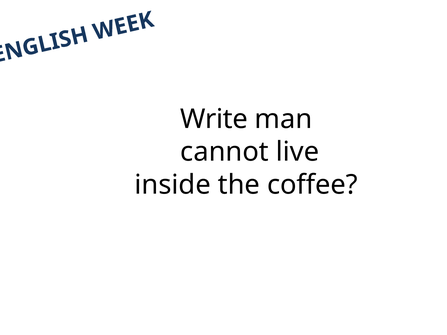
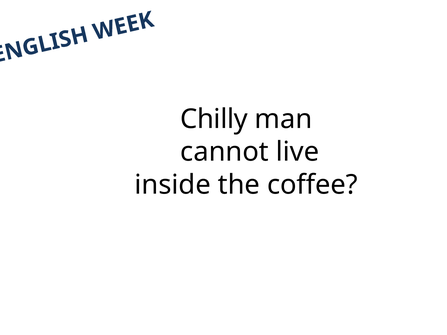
Write: Write -> Chilly
